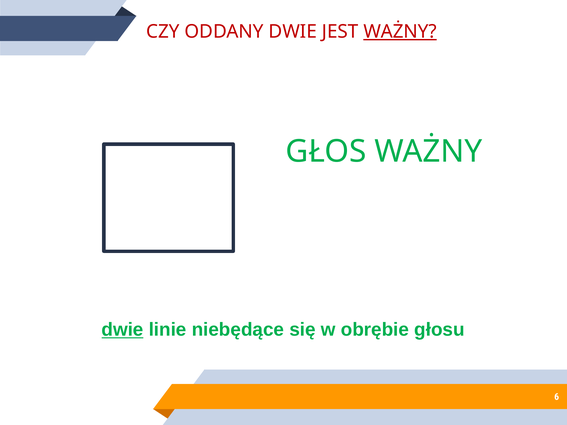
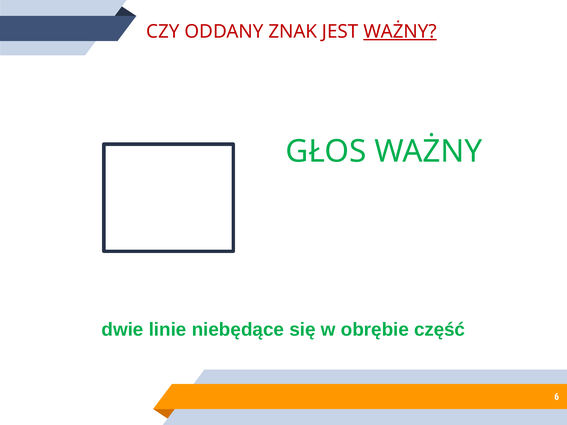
ODDANY DWIE: DWIE -> ZNAK
dwie at (123, 330) underline: present -> none
głosu: głosu -> część
